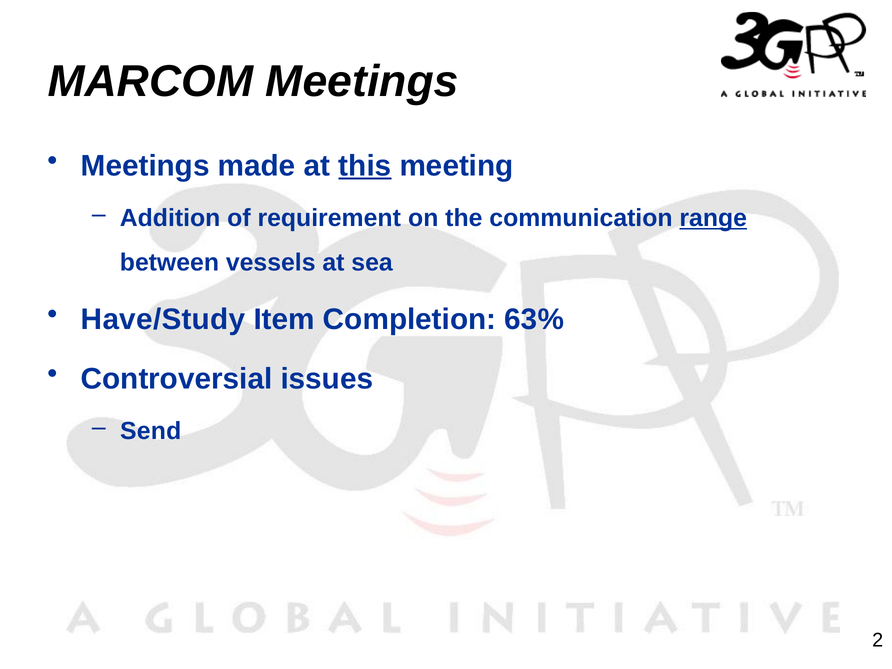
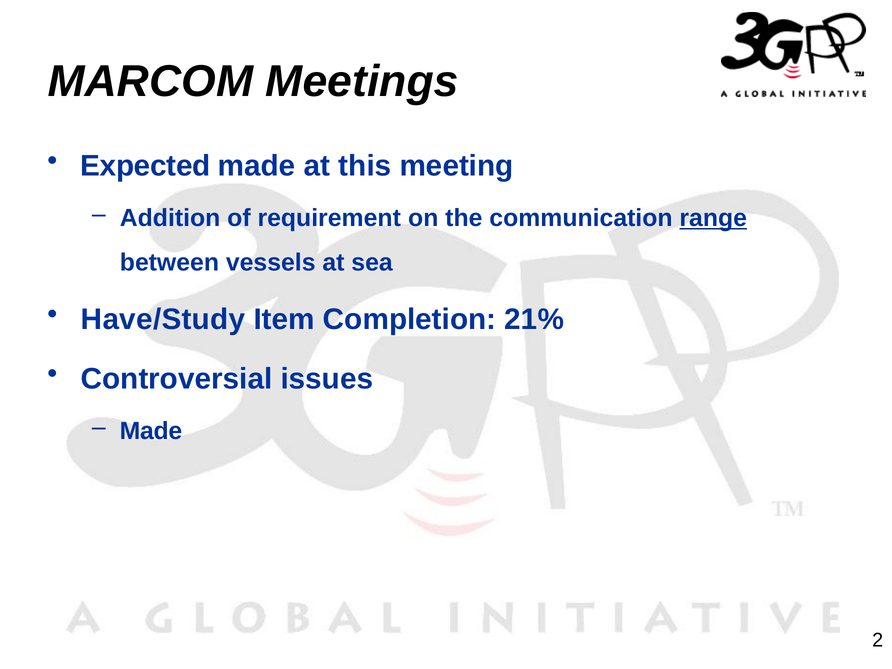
Meetings at (145, 166): Meetings -> Expected
this underline: present -> none
63%: 63% -> 21%
Send at (151, 431): Send -> Made
